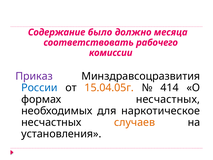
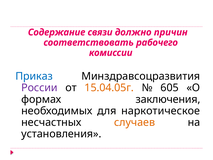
было: было -> связи
месяца: месяца -> причин
Приказ colour: purple -> blue
России colour: blue -> purple
414: 414 -> 605
формах несчастных: несчастных -> заключения
